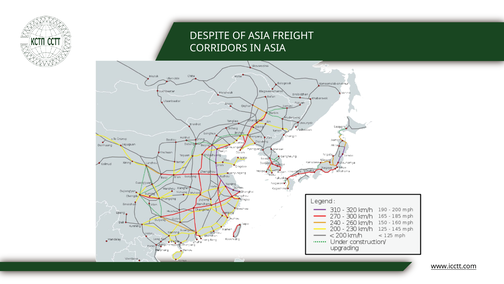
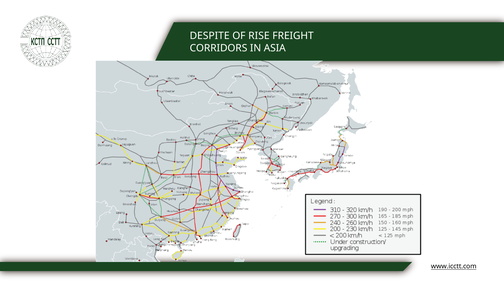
OF ASIA: ASIA -> RISE
